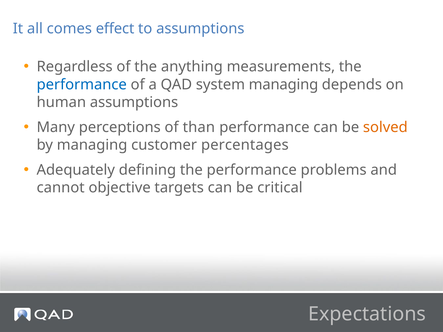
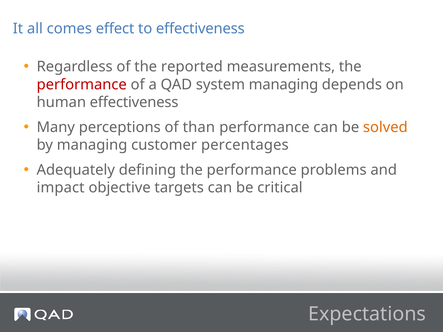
to assumptions: assumptions -> effectiveness
anything: anything -> reported
performance at (82, 85) colour: blue -> red
human assumptions: assumptions -> effectiveness
cannot: cannot -> impact
